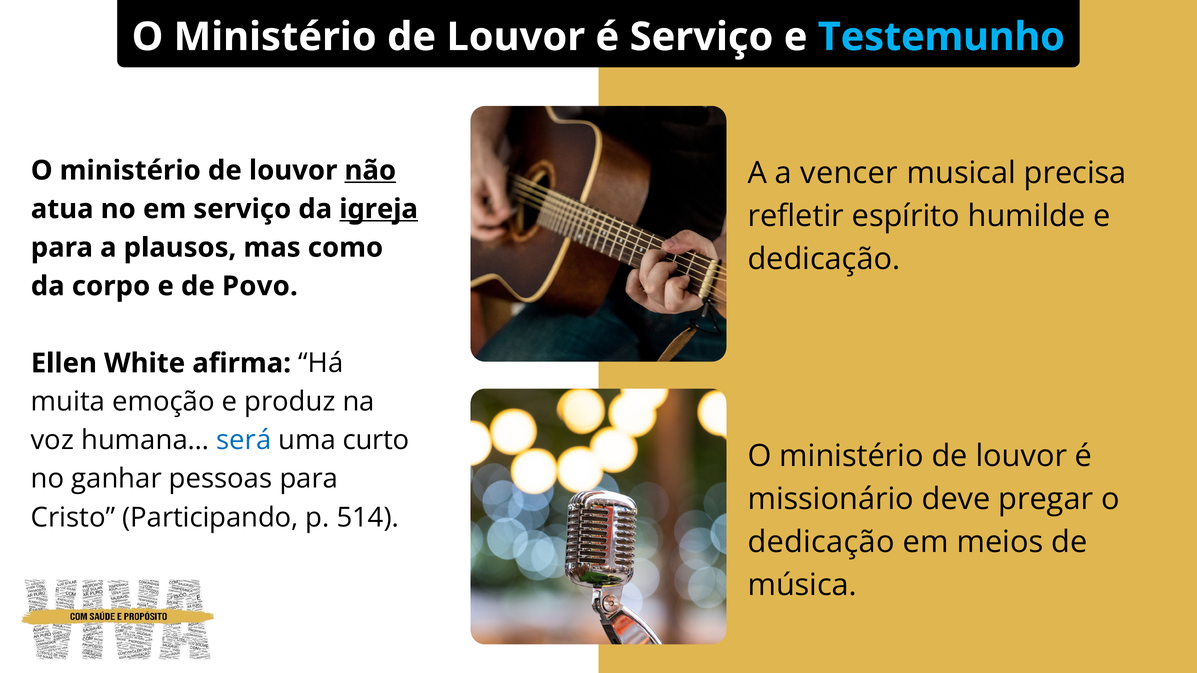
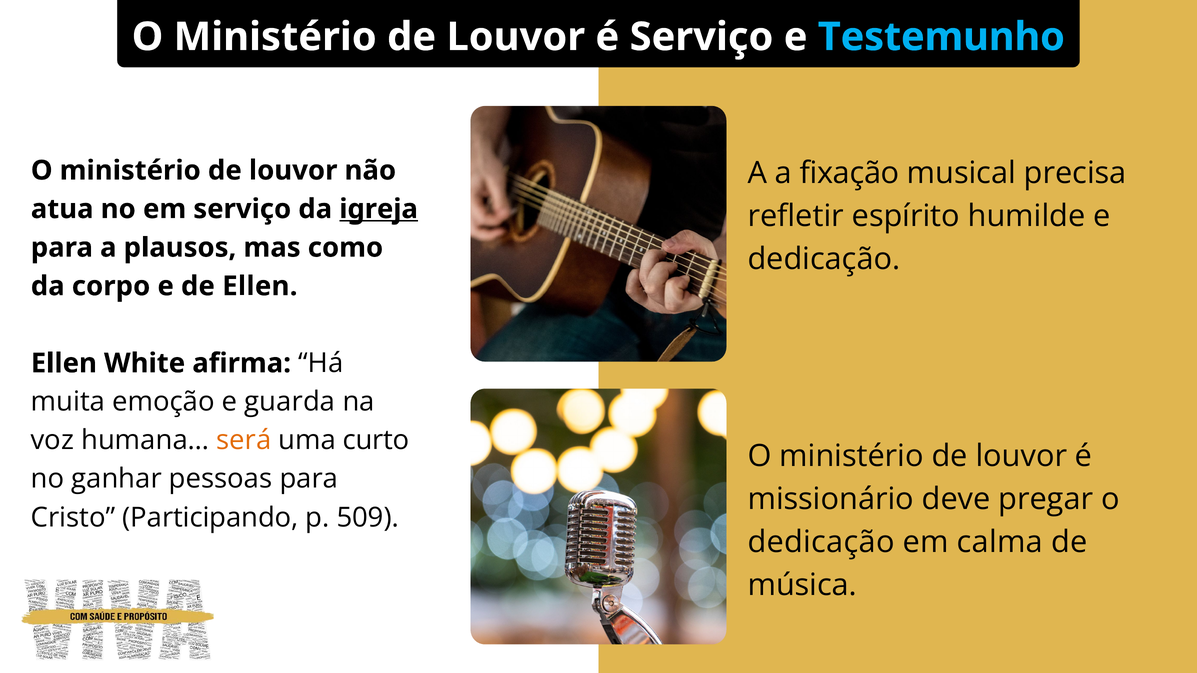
vencer: vencer -> fixação
não underline: present -> none
de Povo: Povo -> Ellen
produz: produz -> guarda
será colour: blue -> orange
514: 514 -> 509
meios: meios -> calma
